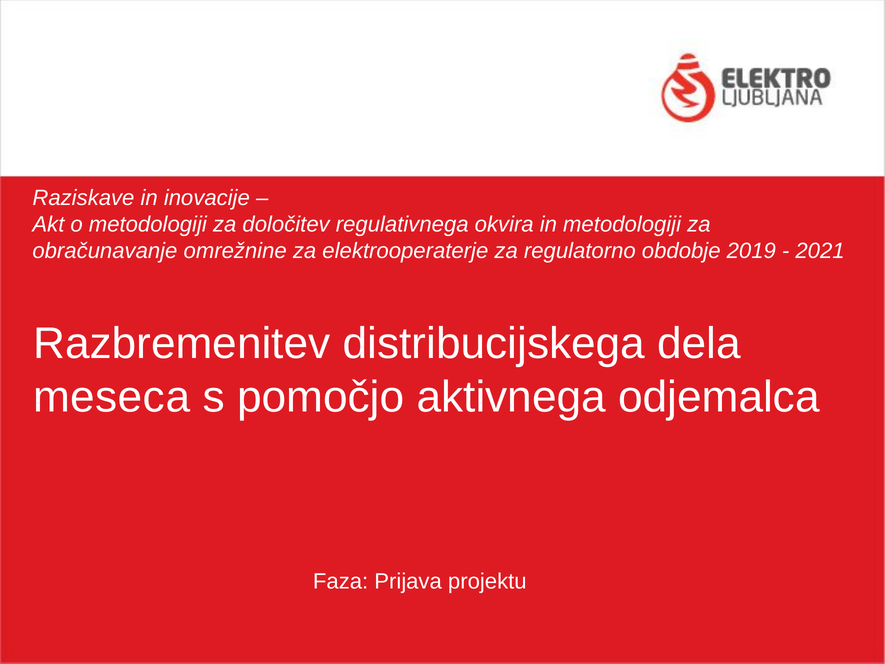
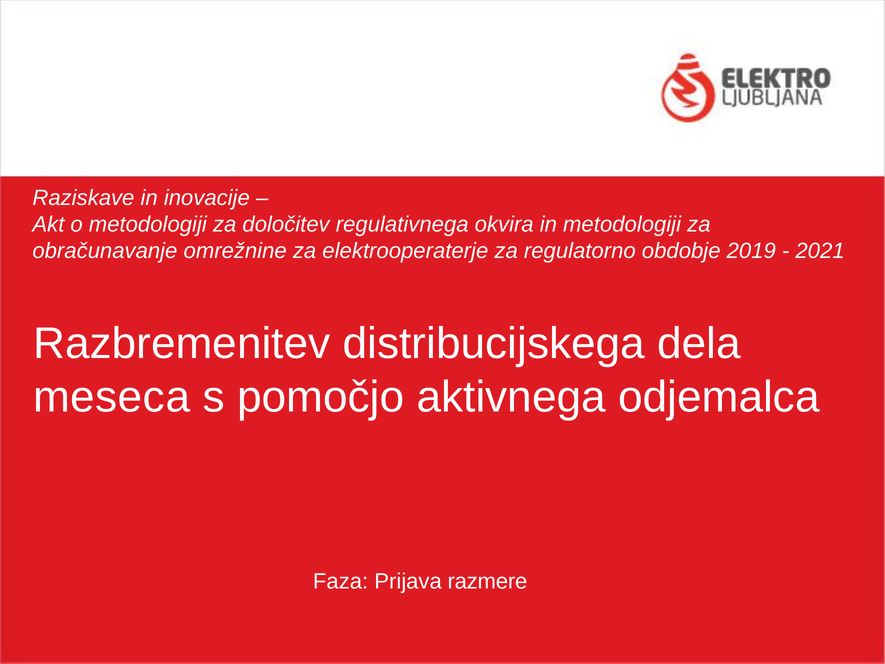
projektu: projektu -> razmere
